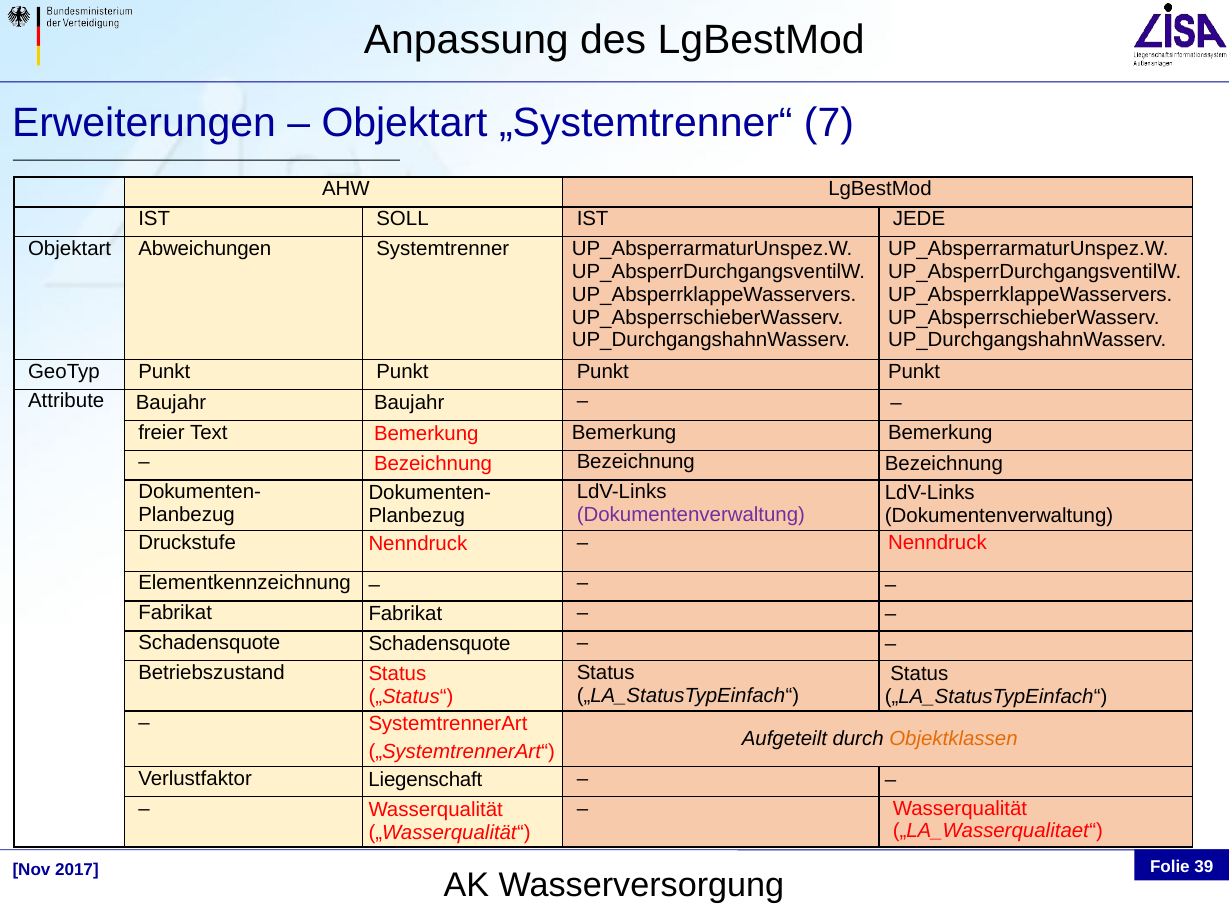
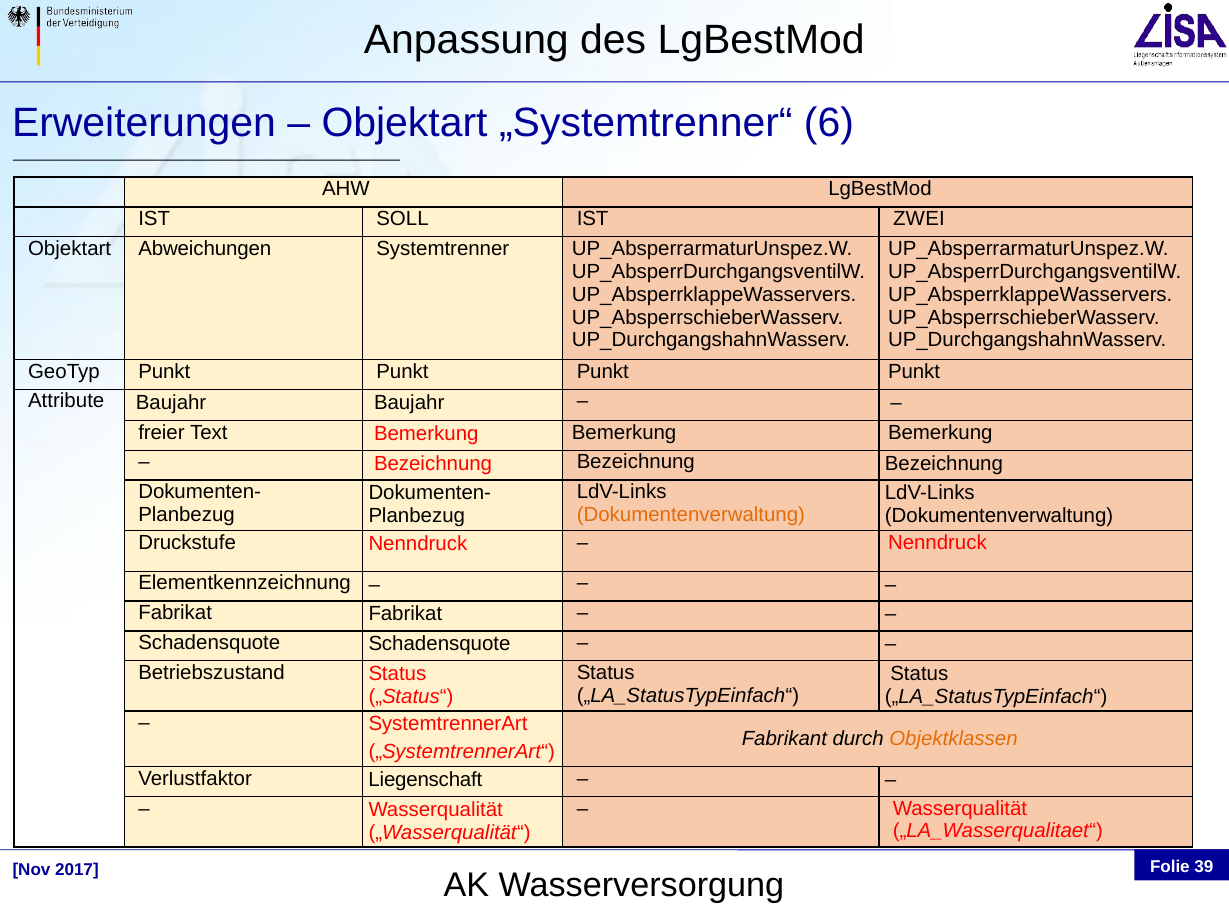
7: 7 -> 6
JEDE: JEDE -> ZWEI
Dokumentenverwaltung at (691, 515) colour: purple -> orange
Aufgeteilt: Aufgeteilt -> Fabrikant
